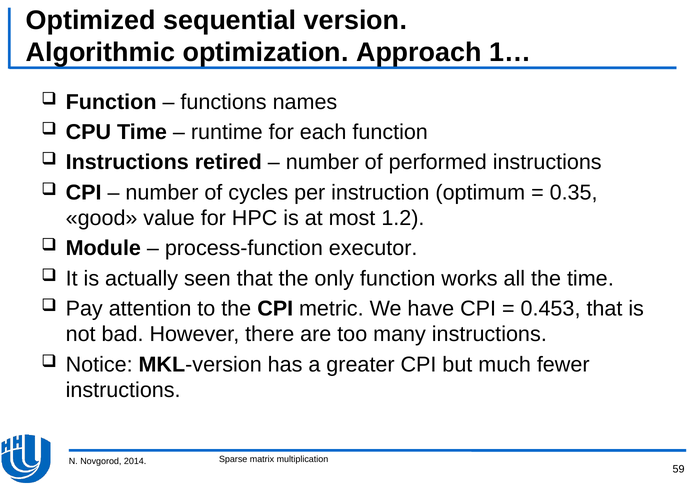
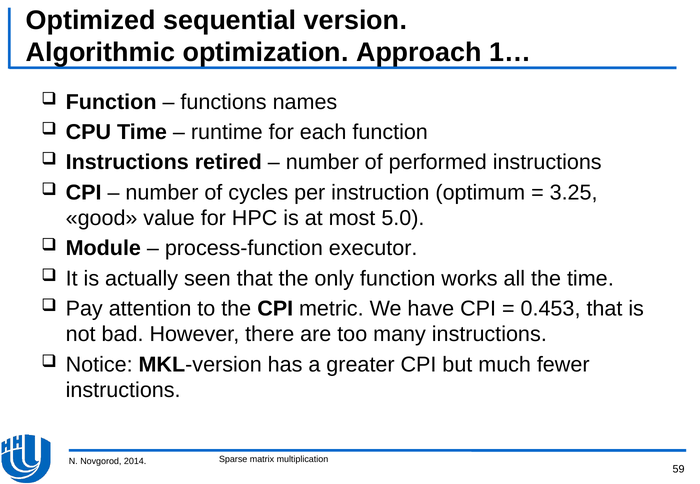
0.35: 0.35 -> 3.25
1.2: 1.2 -> 5.0
